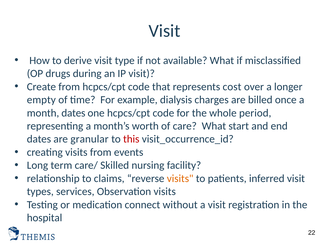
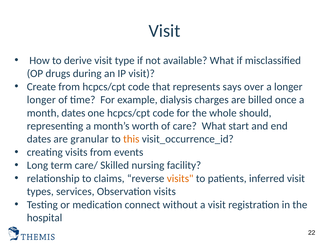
cost: cost -> says
empty at (41, 100): empty -> longer
period: period -> should
this colour: red -> orange
